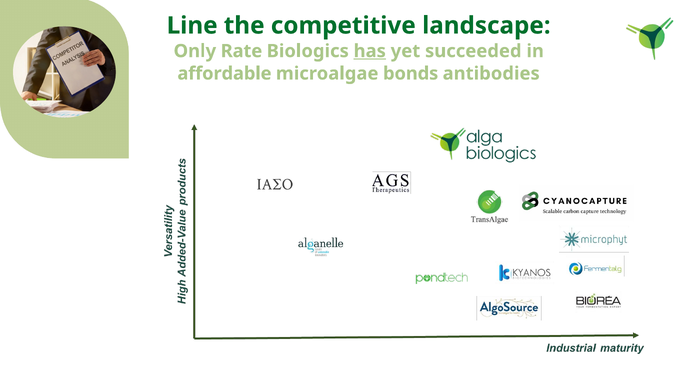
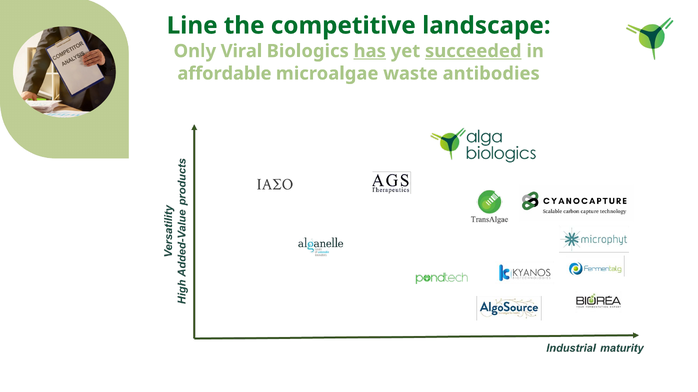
Rate: Rate -> Viral
succeeded underline: none -> present
bonds: bonds -> waste
